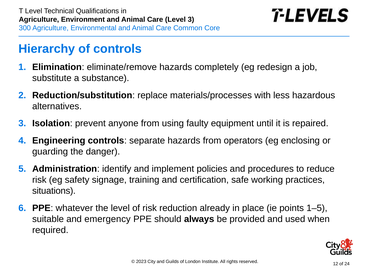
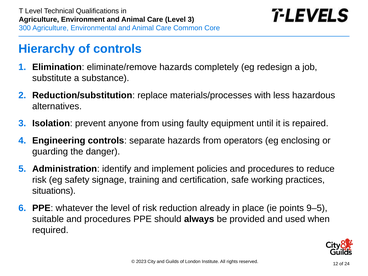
1–5: 1–5 -> 9–5
suitable and emergency: emergency -> procedures
